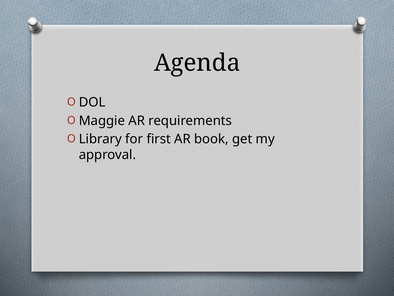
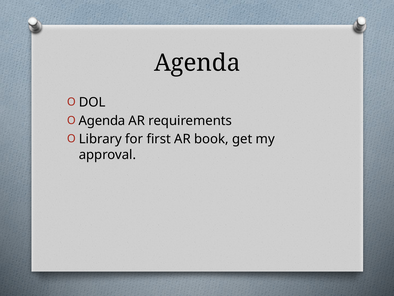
Maggie at (102, 120): Maggie -> Agenda
